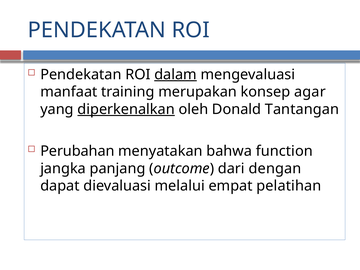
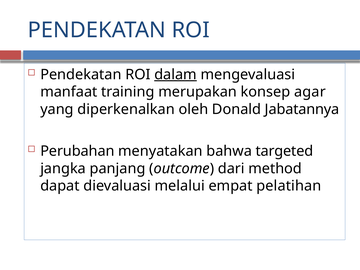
diperkenalkan underline: present -> none
Tantangan: Tantangan -> Jabatannya
function: function -> targeted
dengan: dengan -> method
